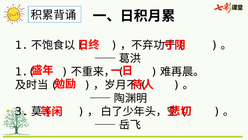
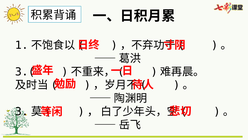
1.(: 1.( -> 3.(
